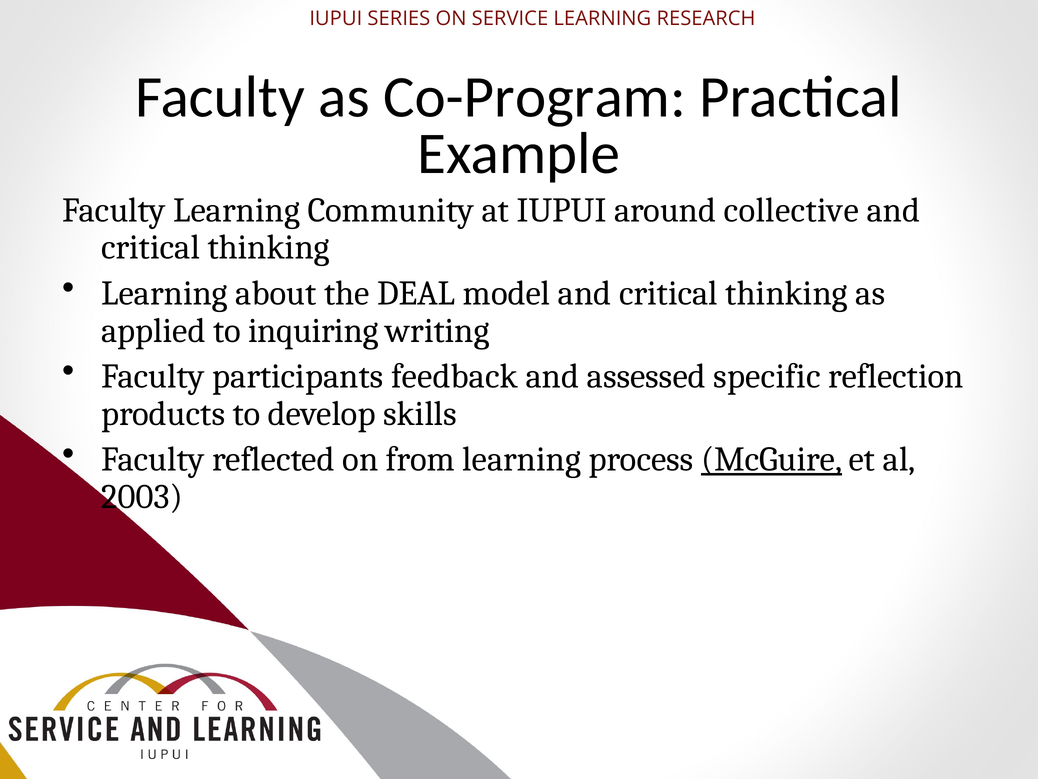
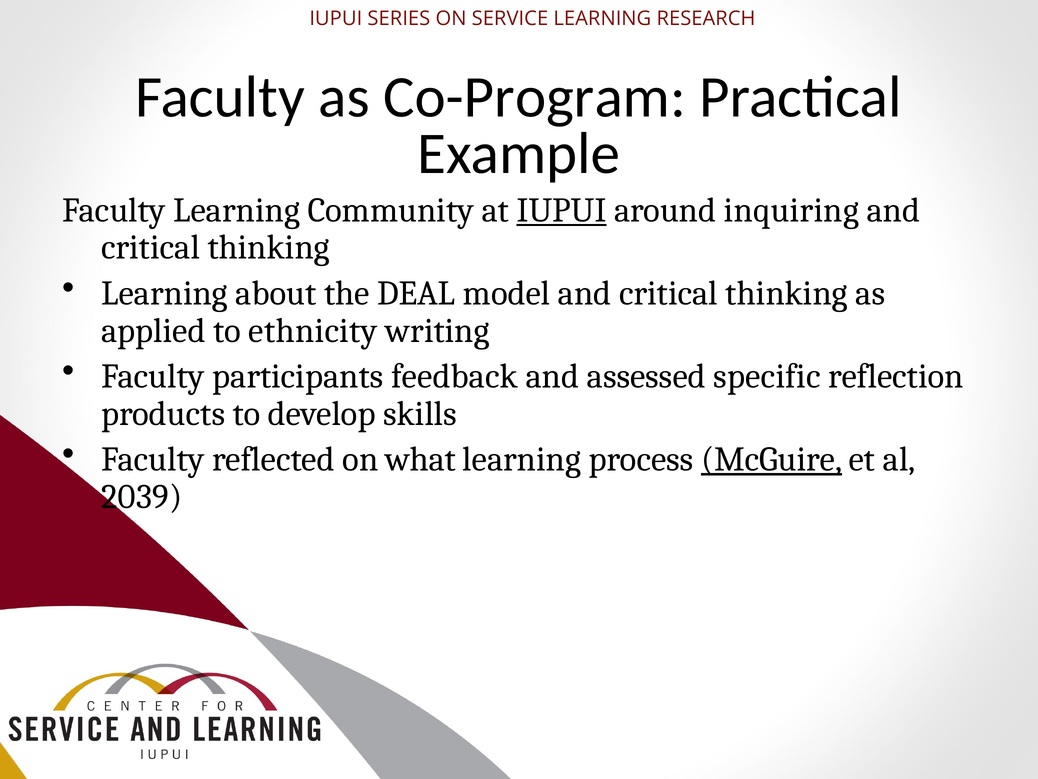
IUPUI at (562, 210) underline: none -> present
collective: collective -> inquiring
inquiring: inquiring -> ethnicity
from: from -> what
2003: 2003 -> 2039
